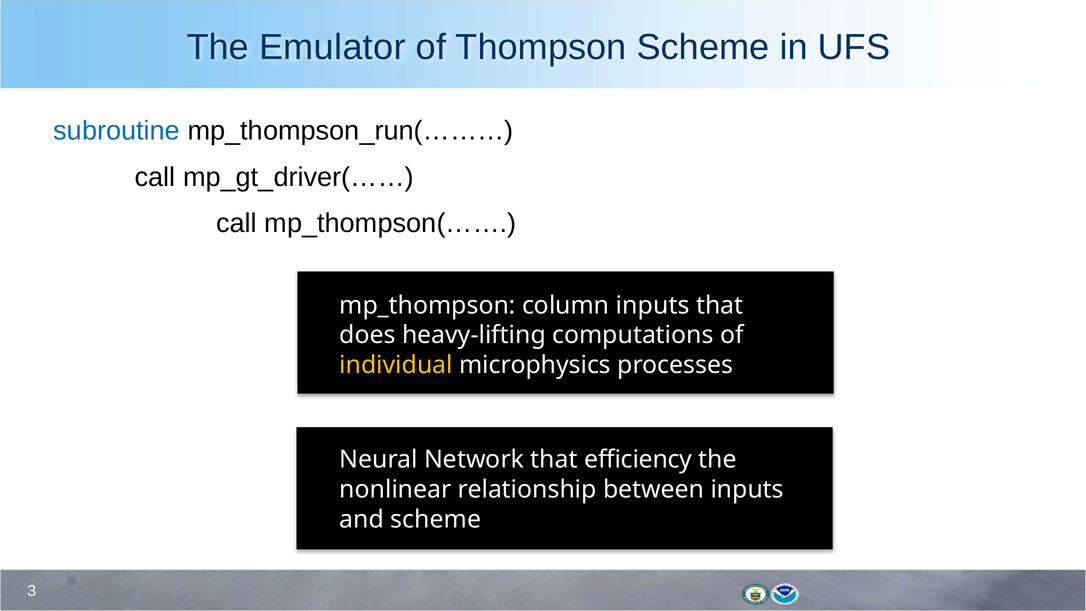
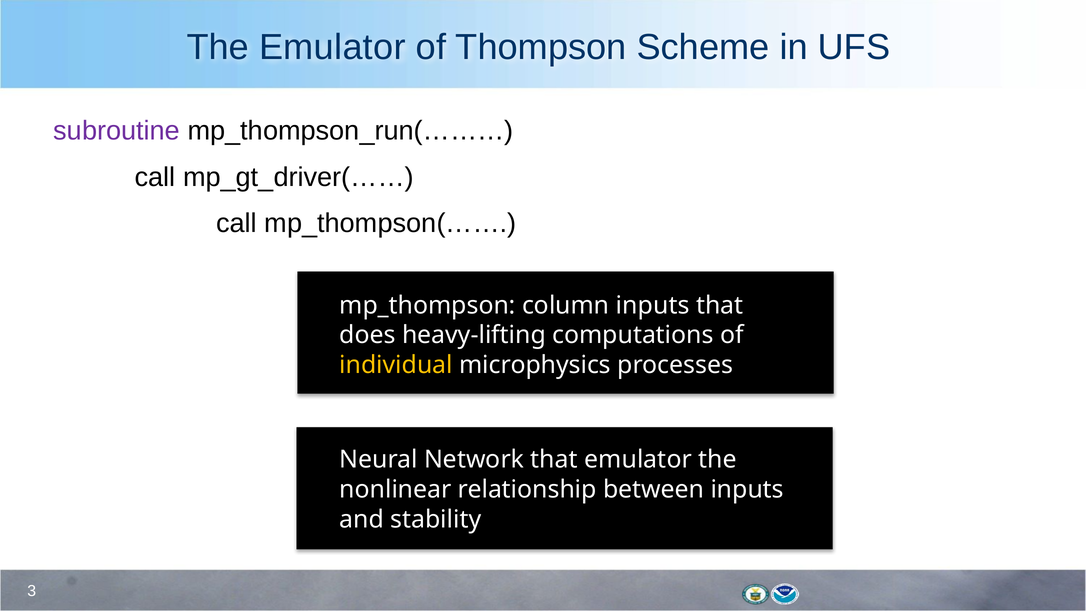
subroutine colour: blue -> purple
that efficiency: efficiency -> emulator
and scheme: scheme -> stability
